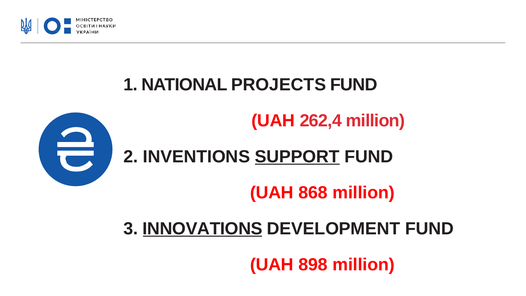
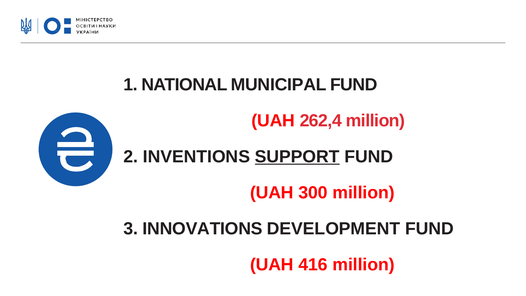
PROJECTS: PROJECTS -> MUNICIPAL
868: 868 -> 300
INNOVATIONS underline: present -> none
898: 898 -> 416
